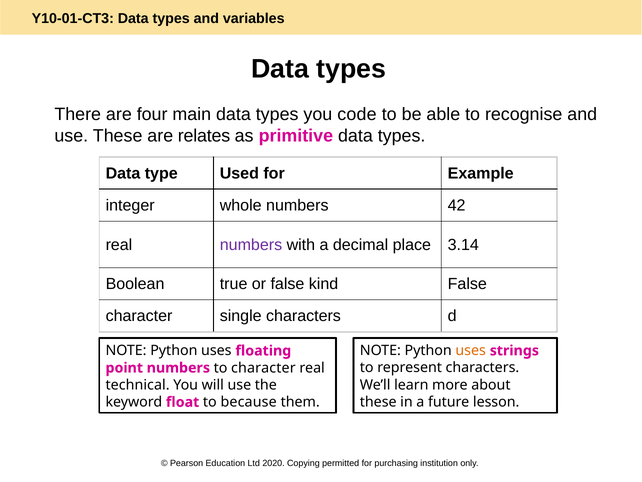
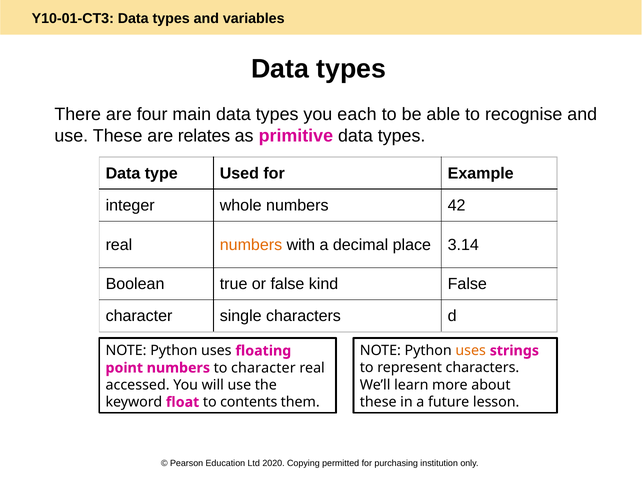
code: code -> each
numbers at (251, 244) colour: purple -> orange
technical: technical -> accessed
because: because -> contents
